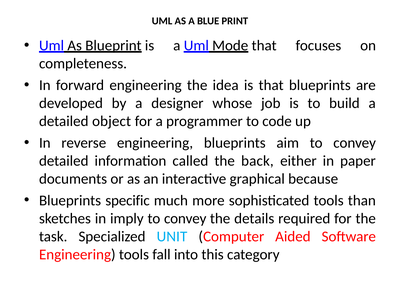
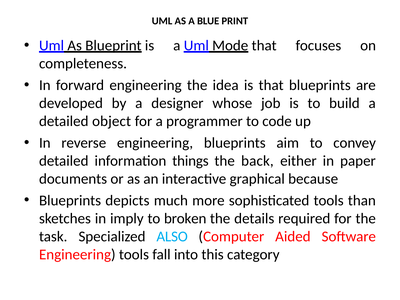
called: called -> things
specific: specific -> depicts
convey at (185, 218): convey -> broken
UNIT: UNIT -> ALSO
